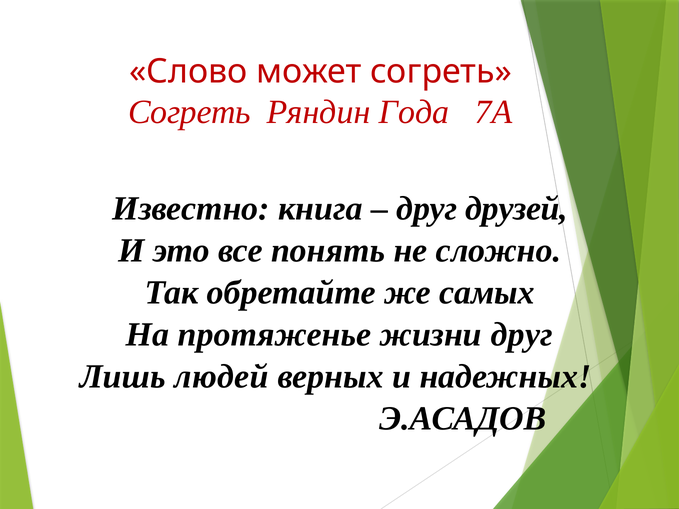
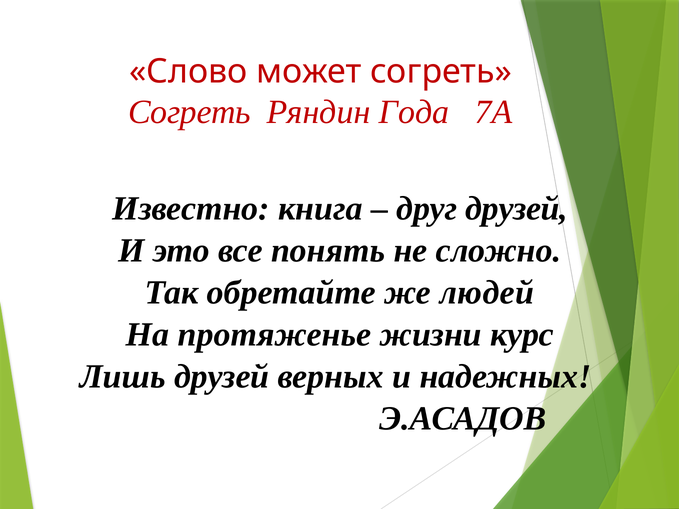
самых: самых -> людей
жизни друг: друг -> курс
Лишь людей: людей -> друзей
